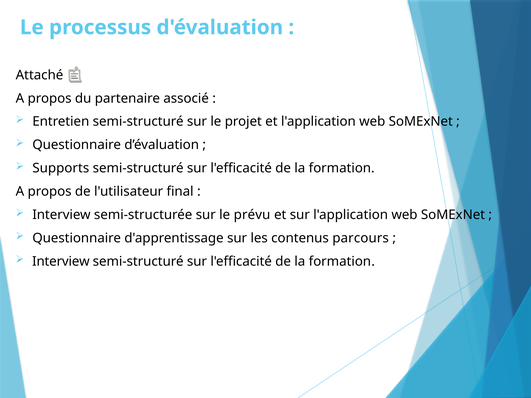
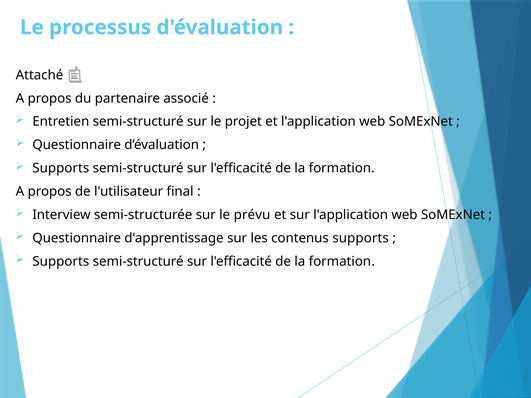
contenus parcours: parcours -> supports
Interview at (61, 262): Interview -> Supports
